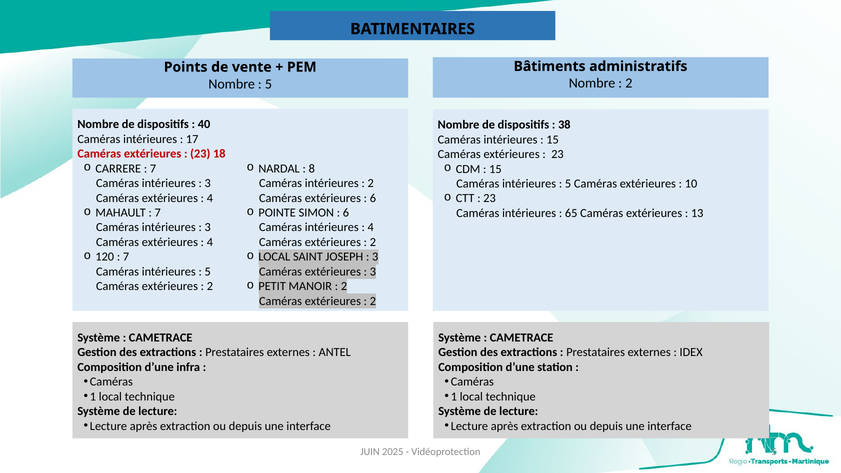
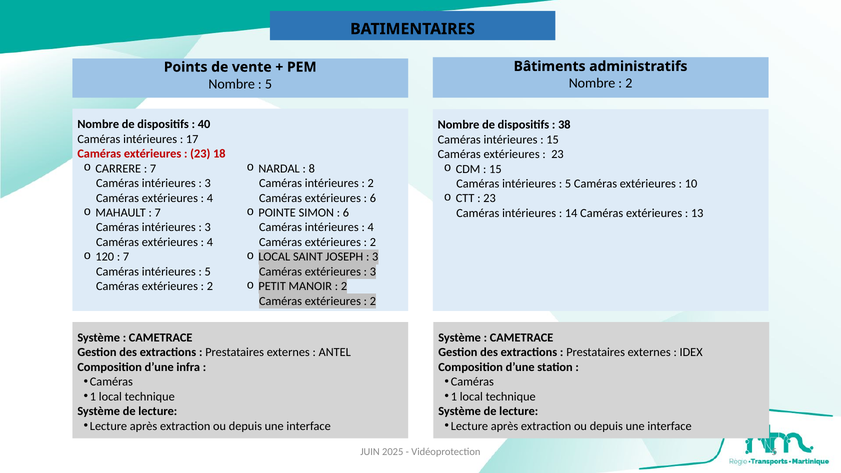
65: 65 -> 14
